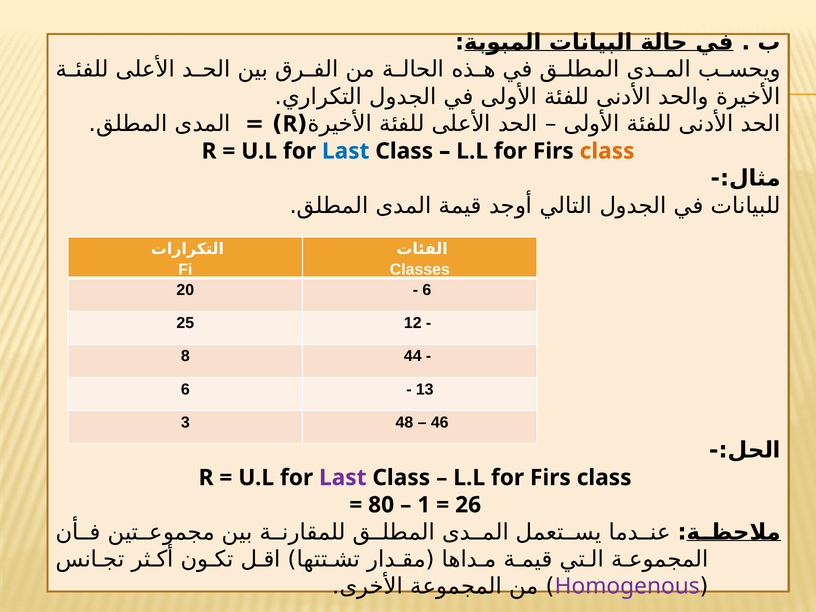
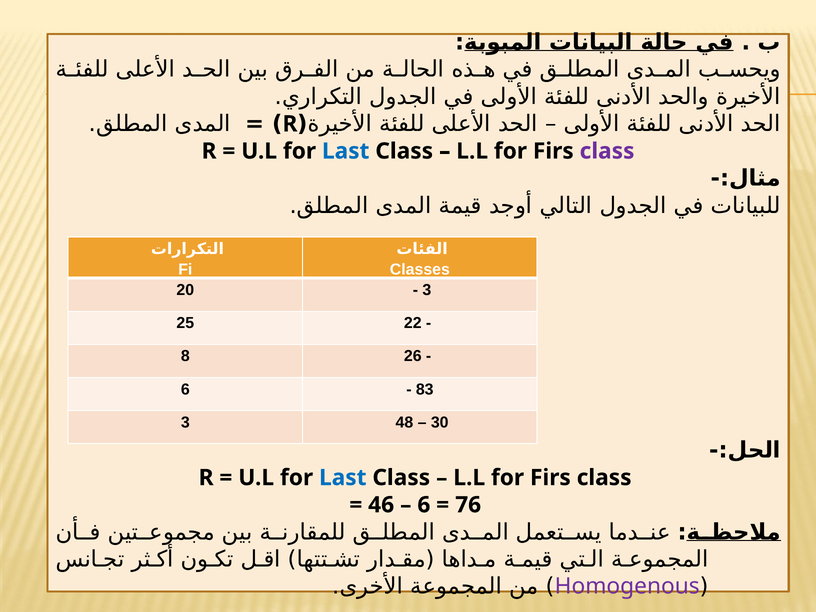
class at (607, 151) colour: orange -> purple
20 6: 6 -> 3
12: 12 -> 22
44: 44 -> 26
13: 13 -> 83
46: 46 -> 30
Last at (343, 478) colour: purple -> blue
80: 80 -> 46
1 at (424, 505): 1 -> 6
26: 26 -> 76
